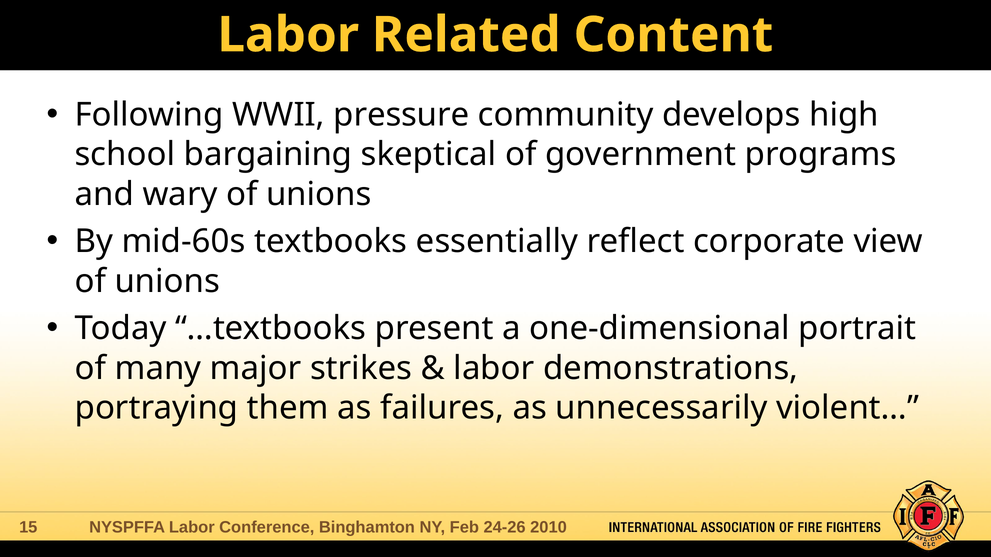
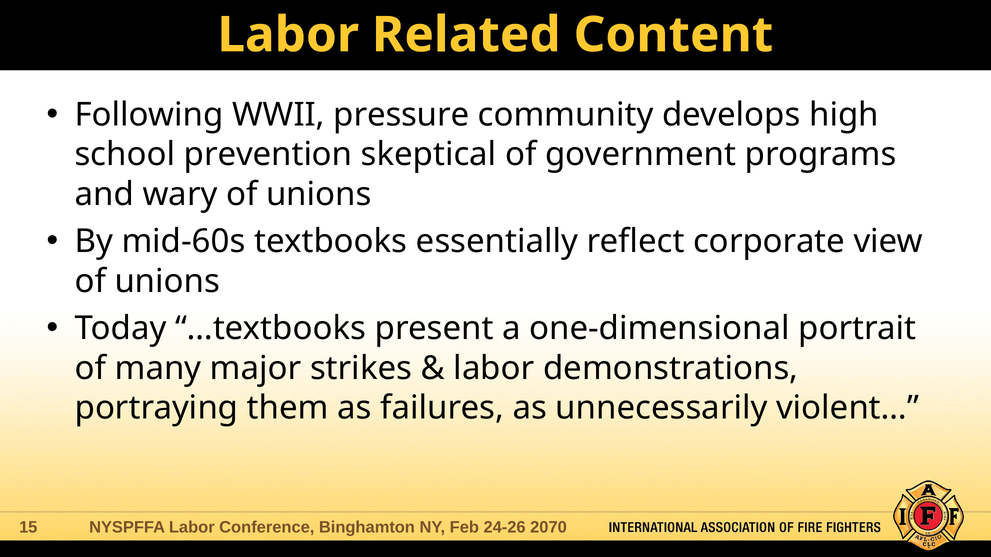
bargaining: bargaining -> prevention
2010: 2010 -> 2070
